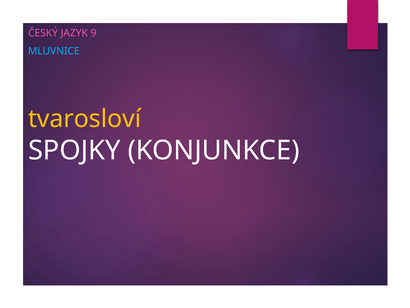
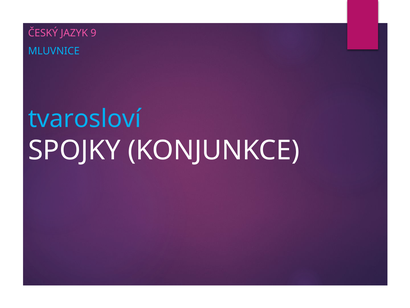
tvarosloví colour: yellow -> light blue
